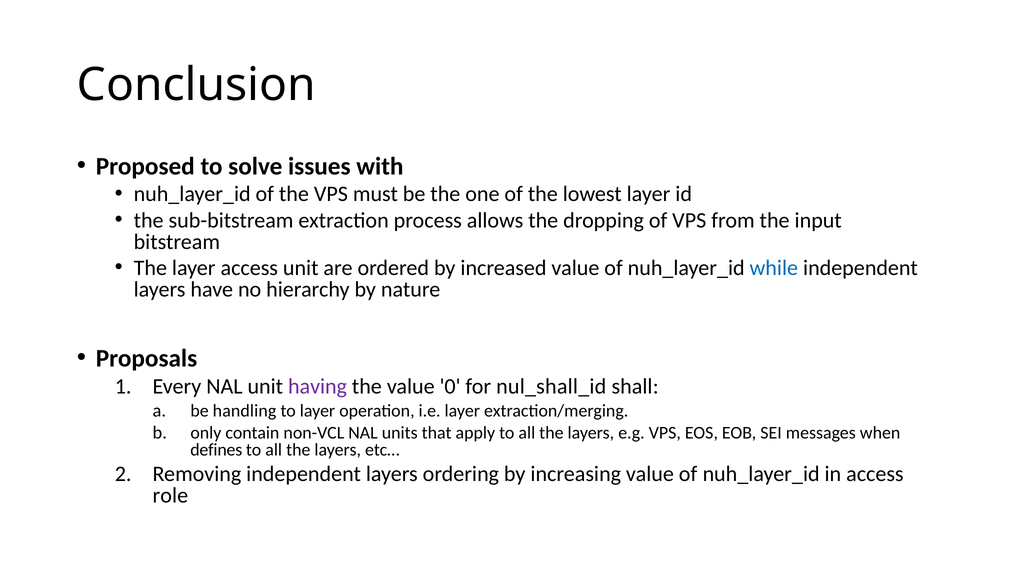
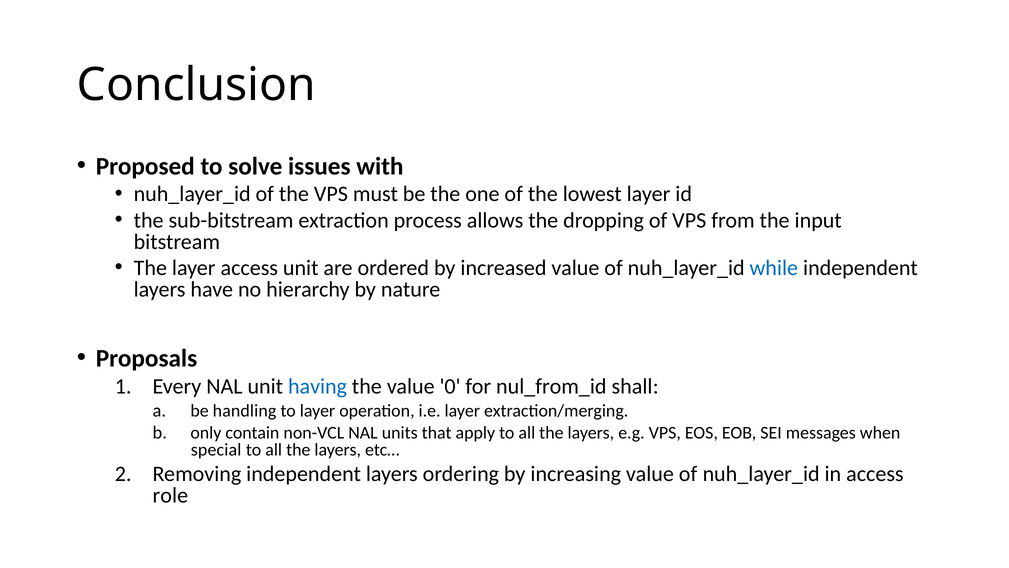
having colour: purple -> blue
nul_shall_id: nul_shall_id -> nul_from_id
defines: defines -> special
